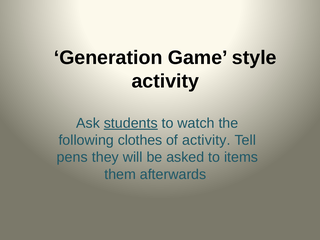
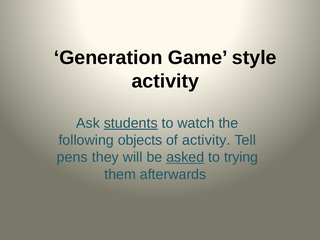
clothes: clothes -> objects
asked underline: none -> present
items: items -> trying
